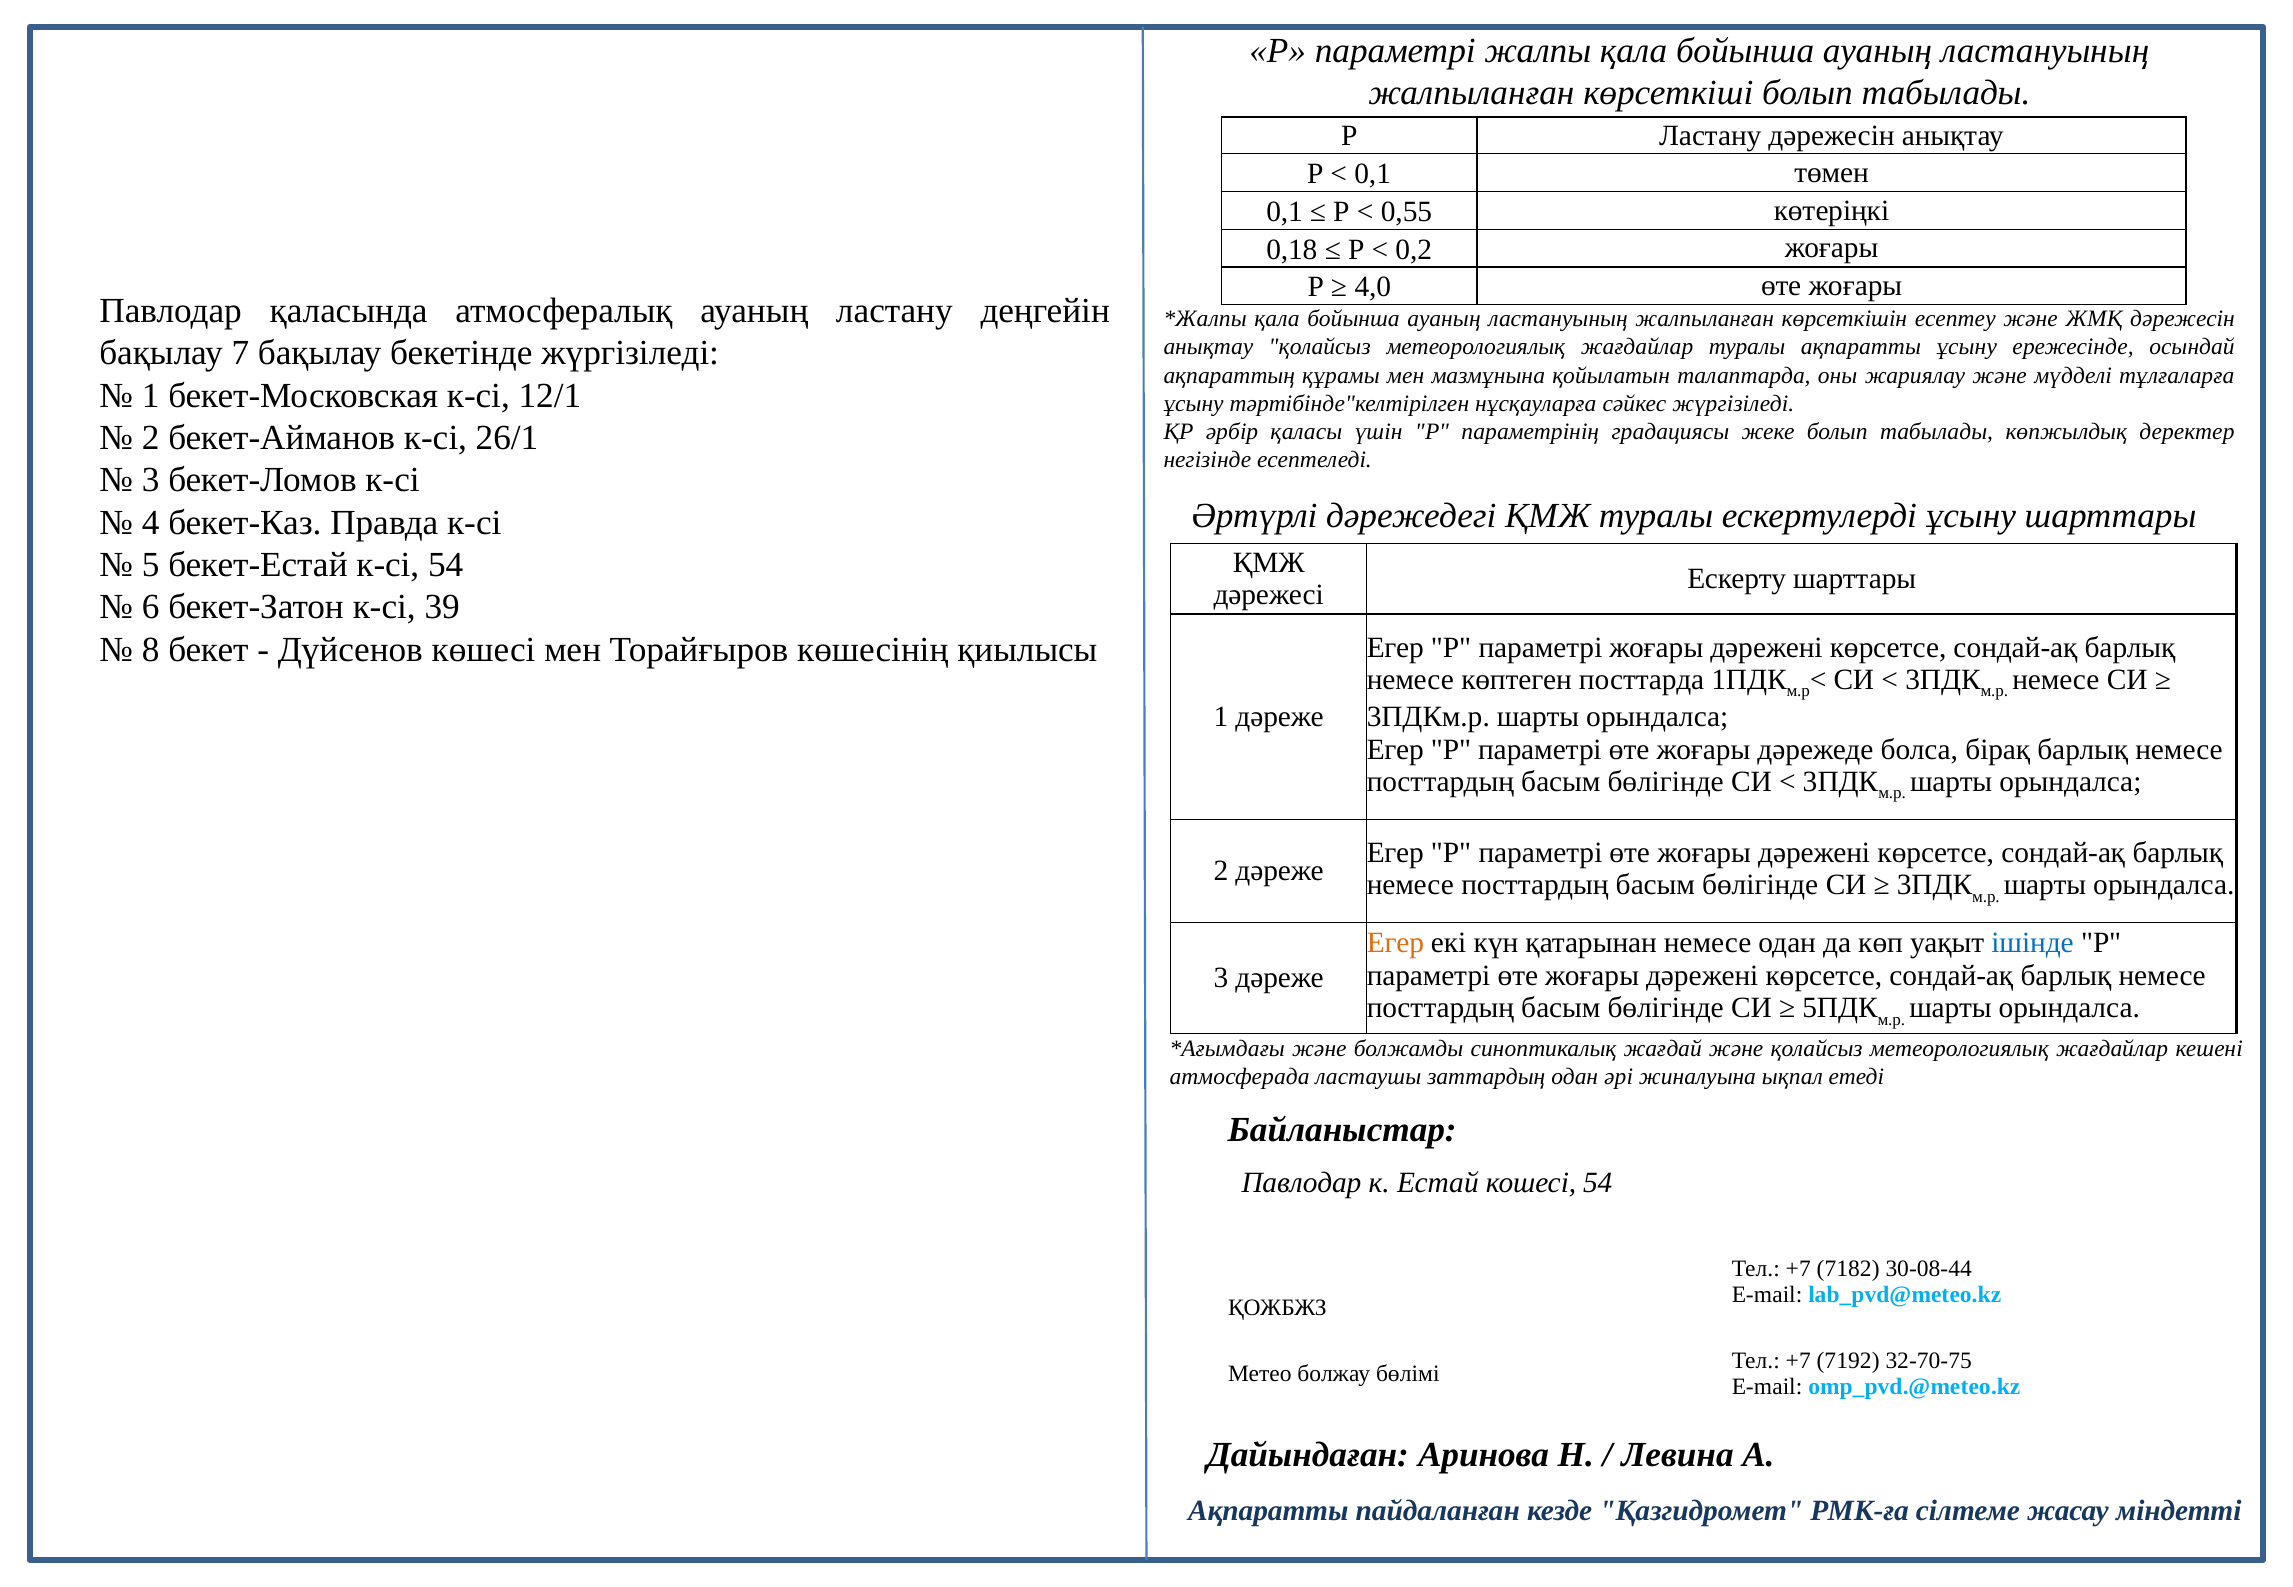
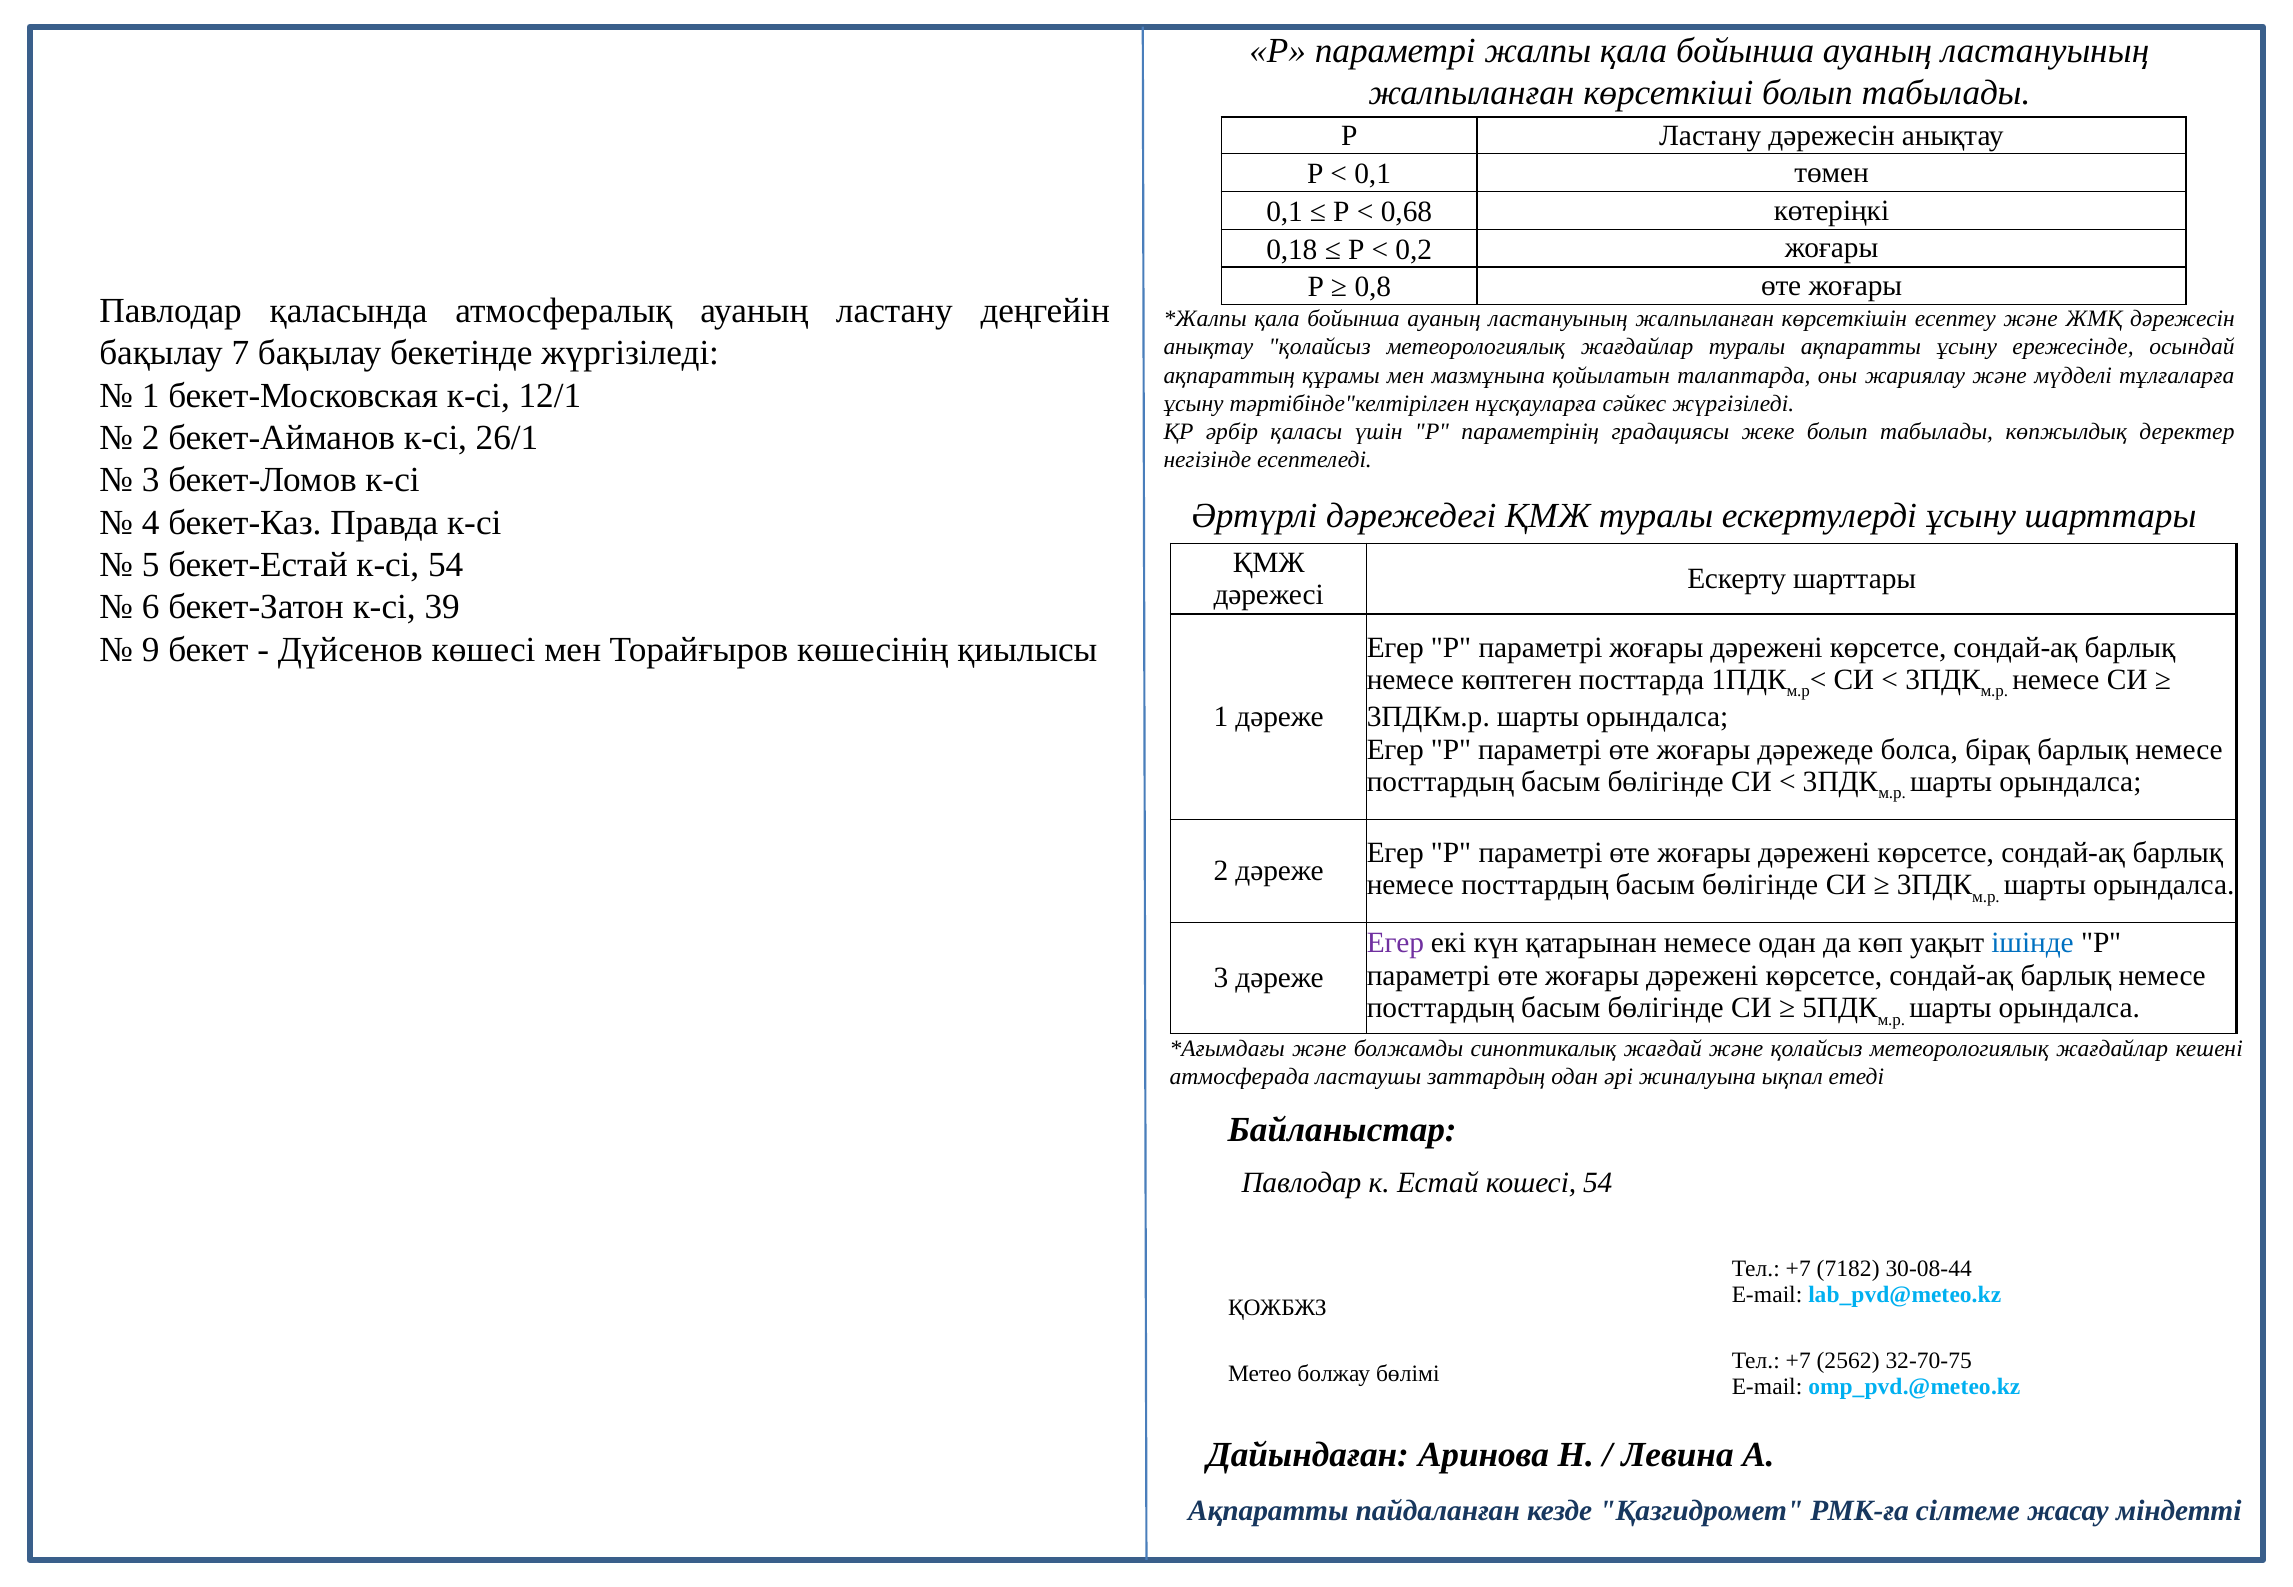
0,55: 0,55 -> 0,68
4,0: 4,0 -> 0,8
8: 8 -> 9
Егер at (1395, 943) colour: orange -> purple
7192: 7192 -> 2562
